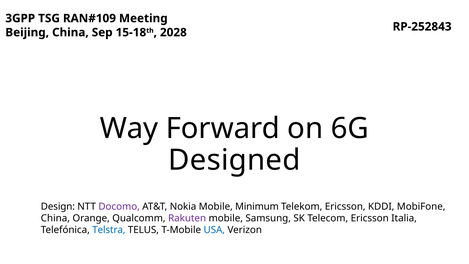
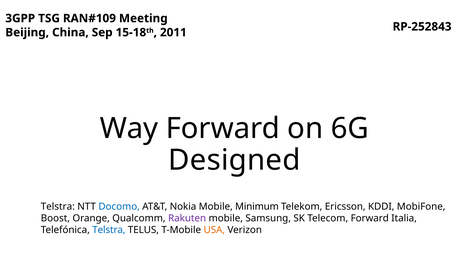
2028: 2028 -> 2011
Design at (58, 206): Design -> Telstra
Docomo colour: purple -> blue
China at (55, 218): China -> Boost
Telecom Ericsson: Ericsson -> Forward
USA colour: blue -> orange
